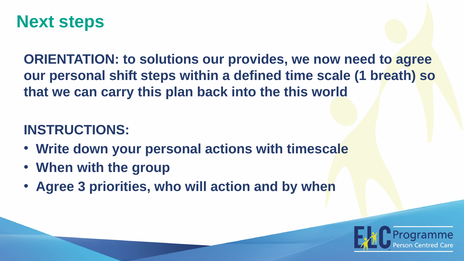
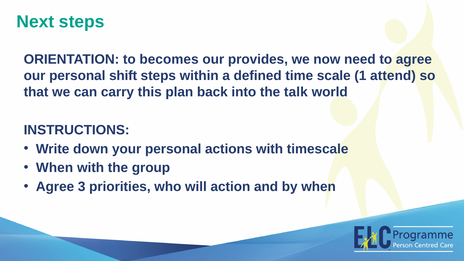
solutions: solutions -> becomes
breath: breath -> attend
the this: this -> talk
